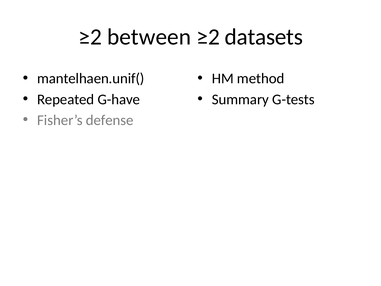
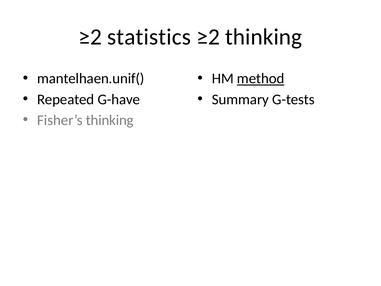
between: between -> statistics
≥2 datasets: datasets -> thinking
method underline: none -> present
Fisher’s defense: defense -> thinking
